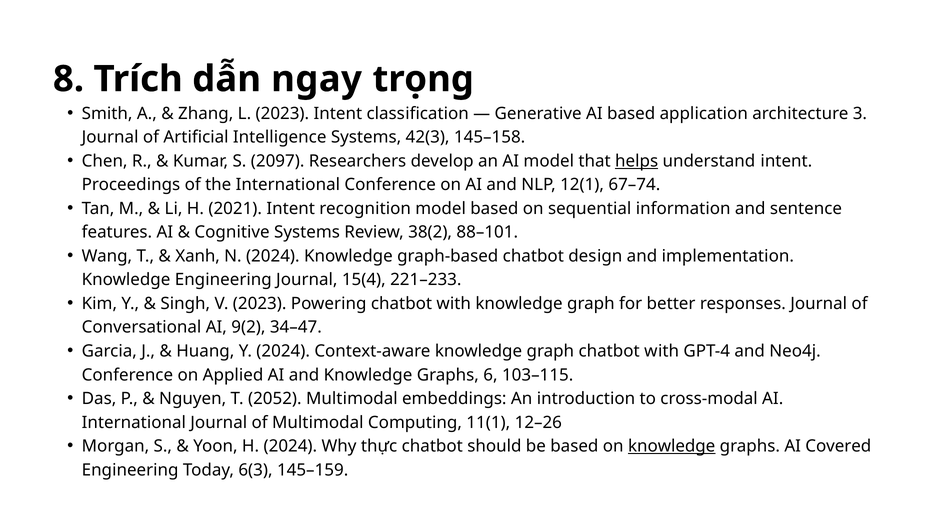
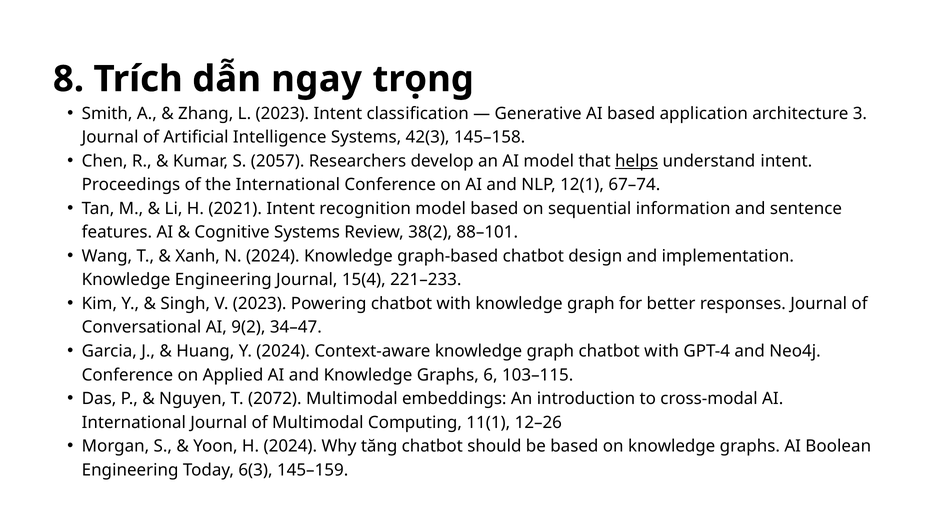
2097: 2097 -> 2057
2052: 2052 -> 2072
thực: thực -> tăng
knowledge at (672, 446) underline: present -> none
Covered: Covered -> Boolean
